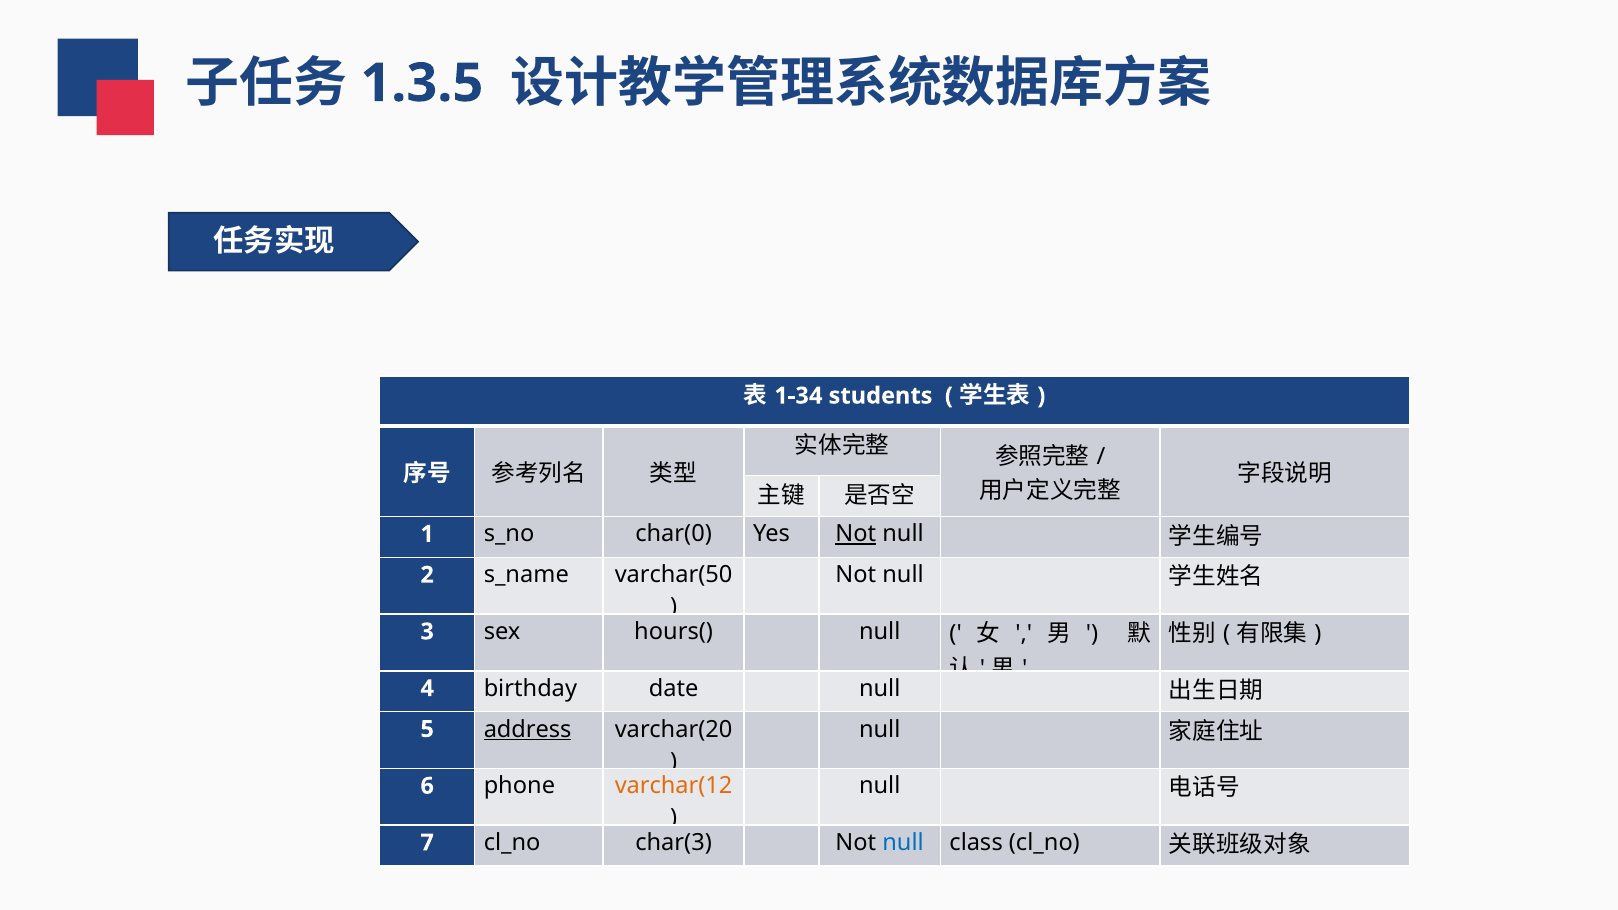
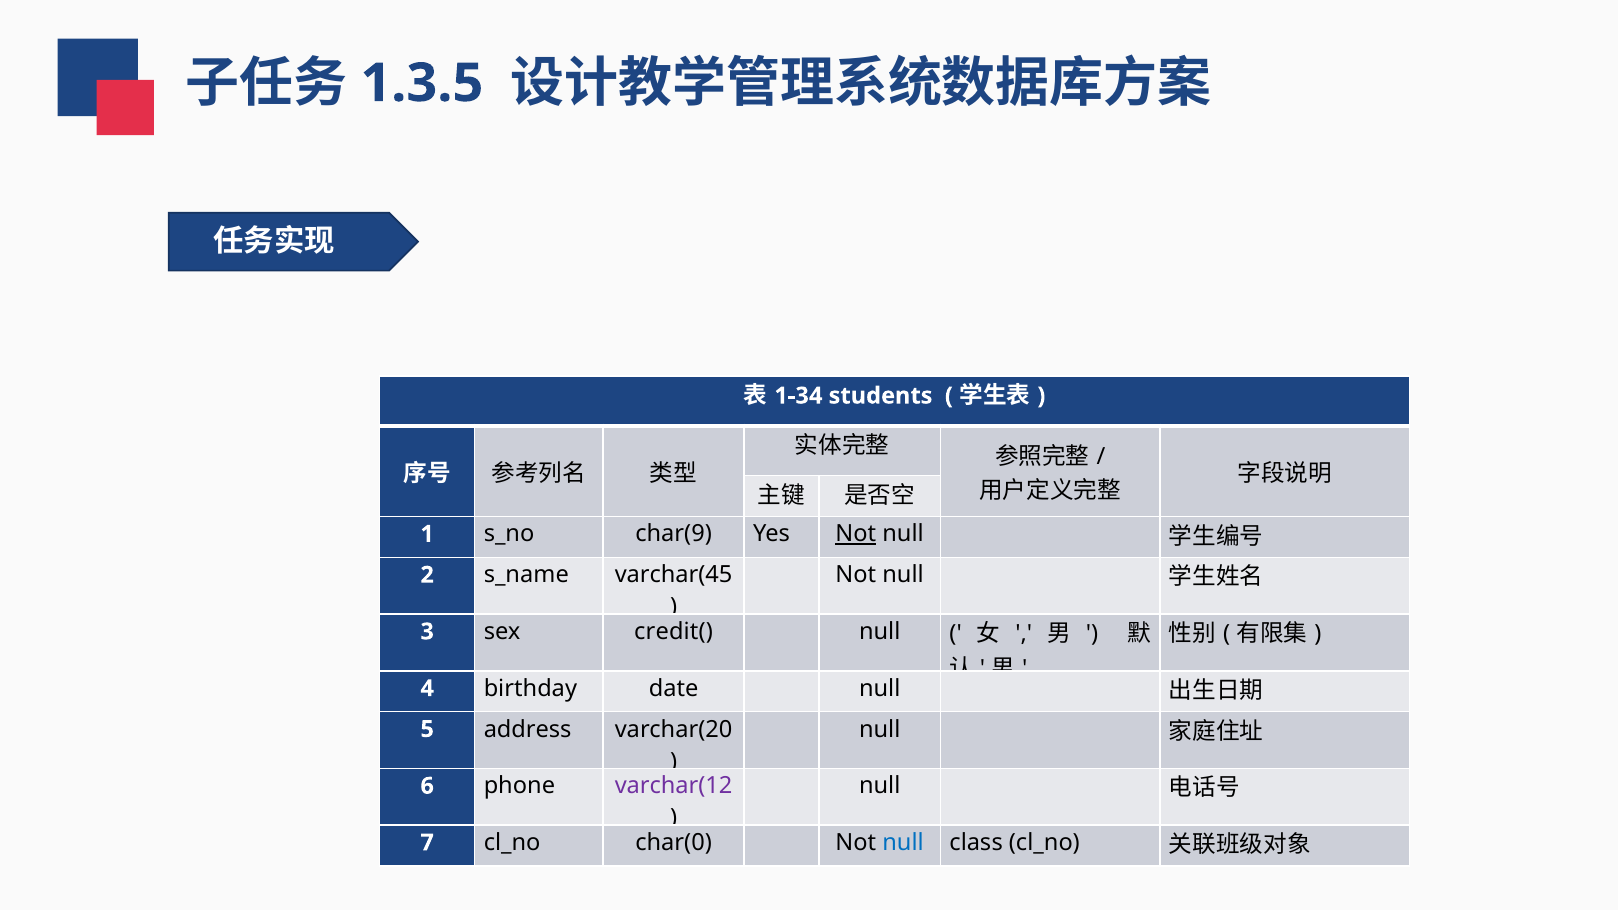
char(0: char(0 -> char(9
varchar(50: varchar(50 -> varchar(45
hours(: hours( -> credit(
address underline: present -> none
varchar(12 colour: orange -> purple
char(3: char(3 -> char(0
